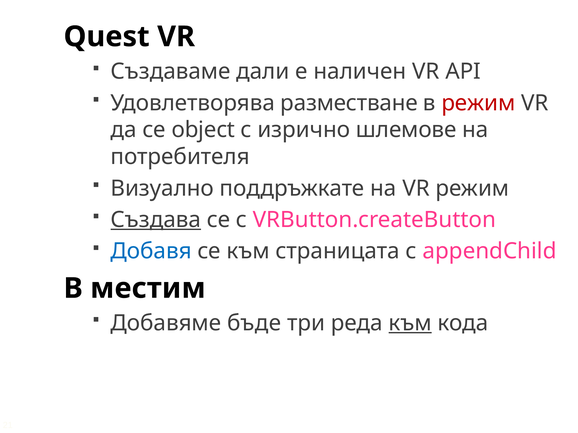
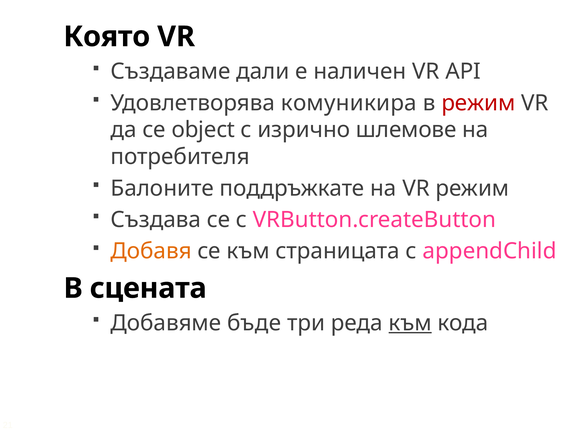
Quest: Quest -> Която
разместване: разместване -> комуникира
Визуално: Визуално -> Балоните
Създава underline: present -> none
Добавя colour: blue -> orange
местим: местим -> сцената
